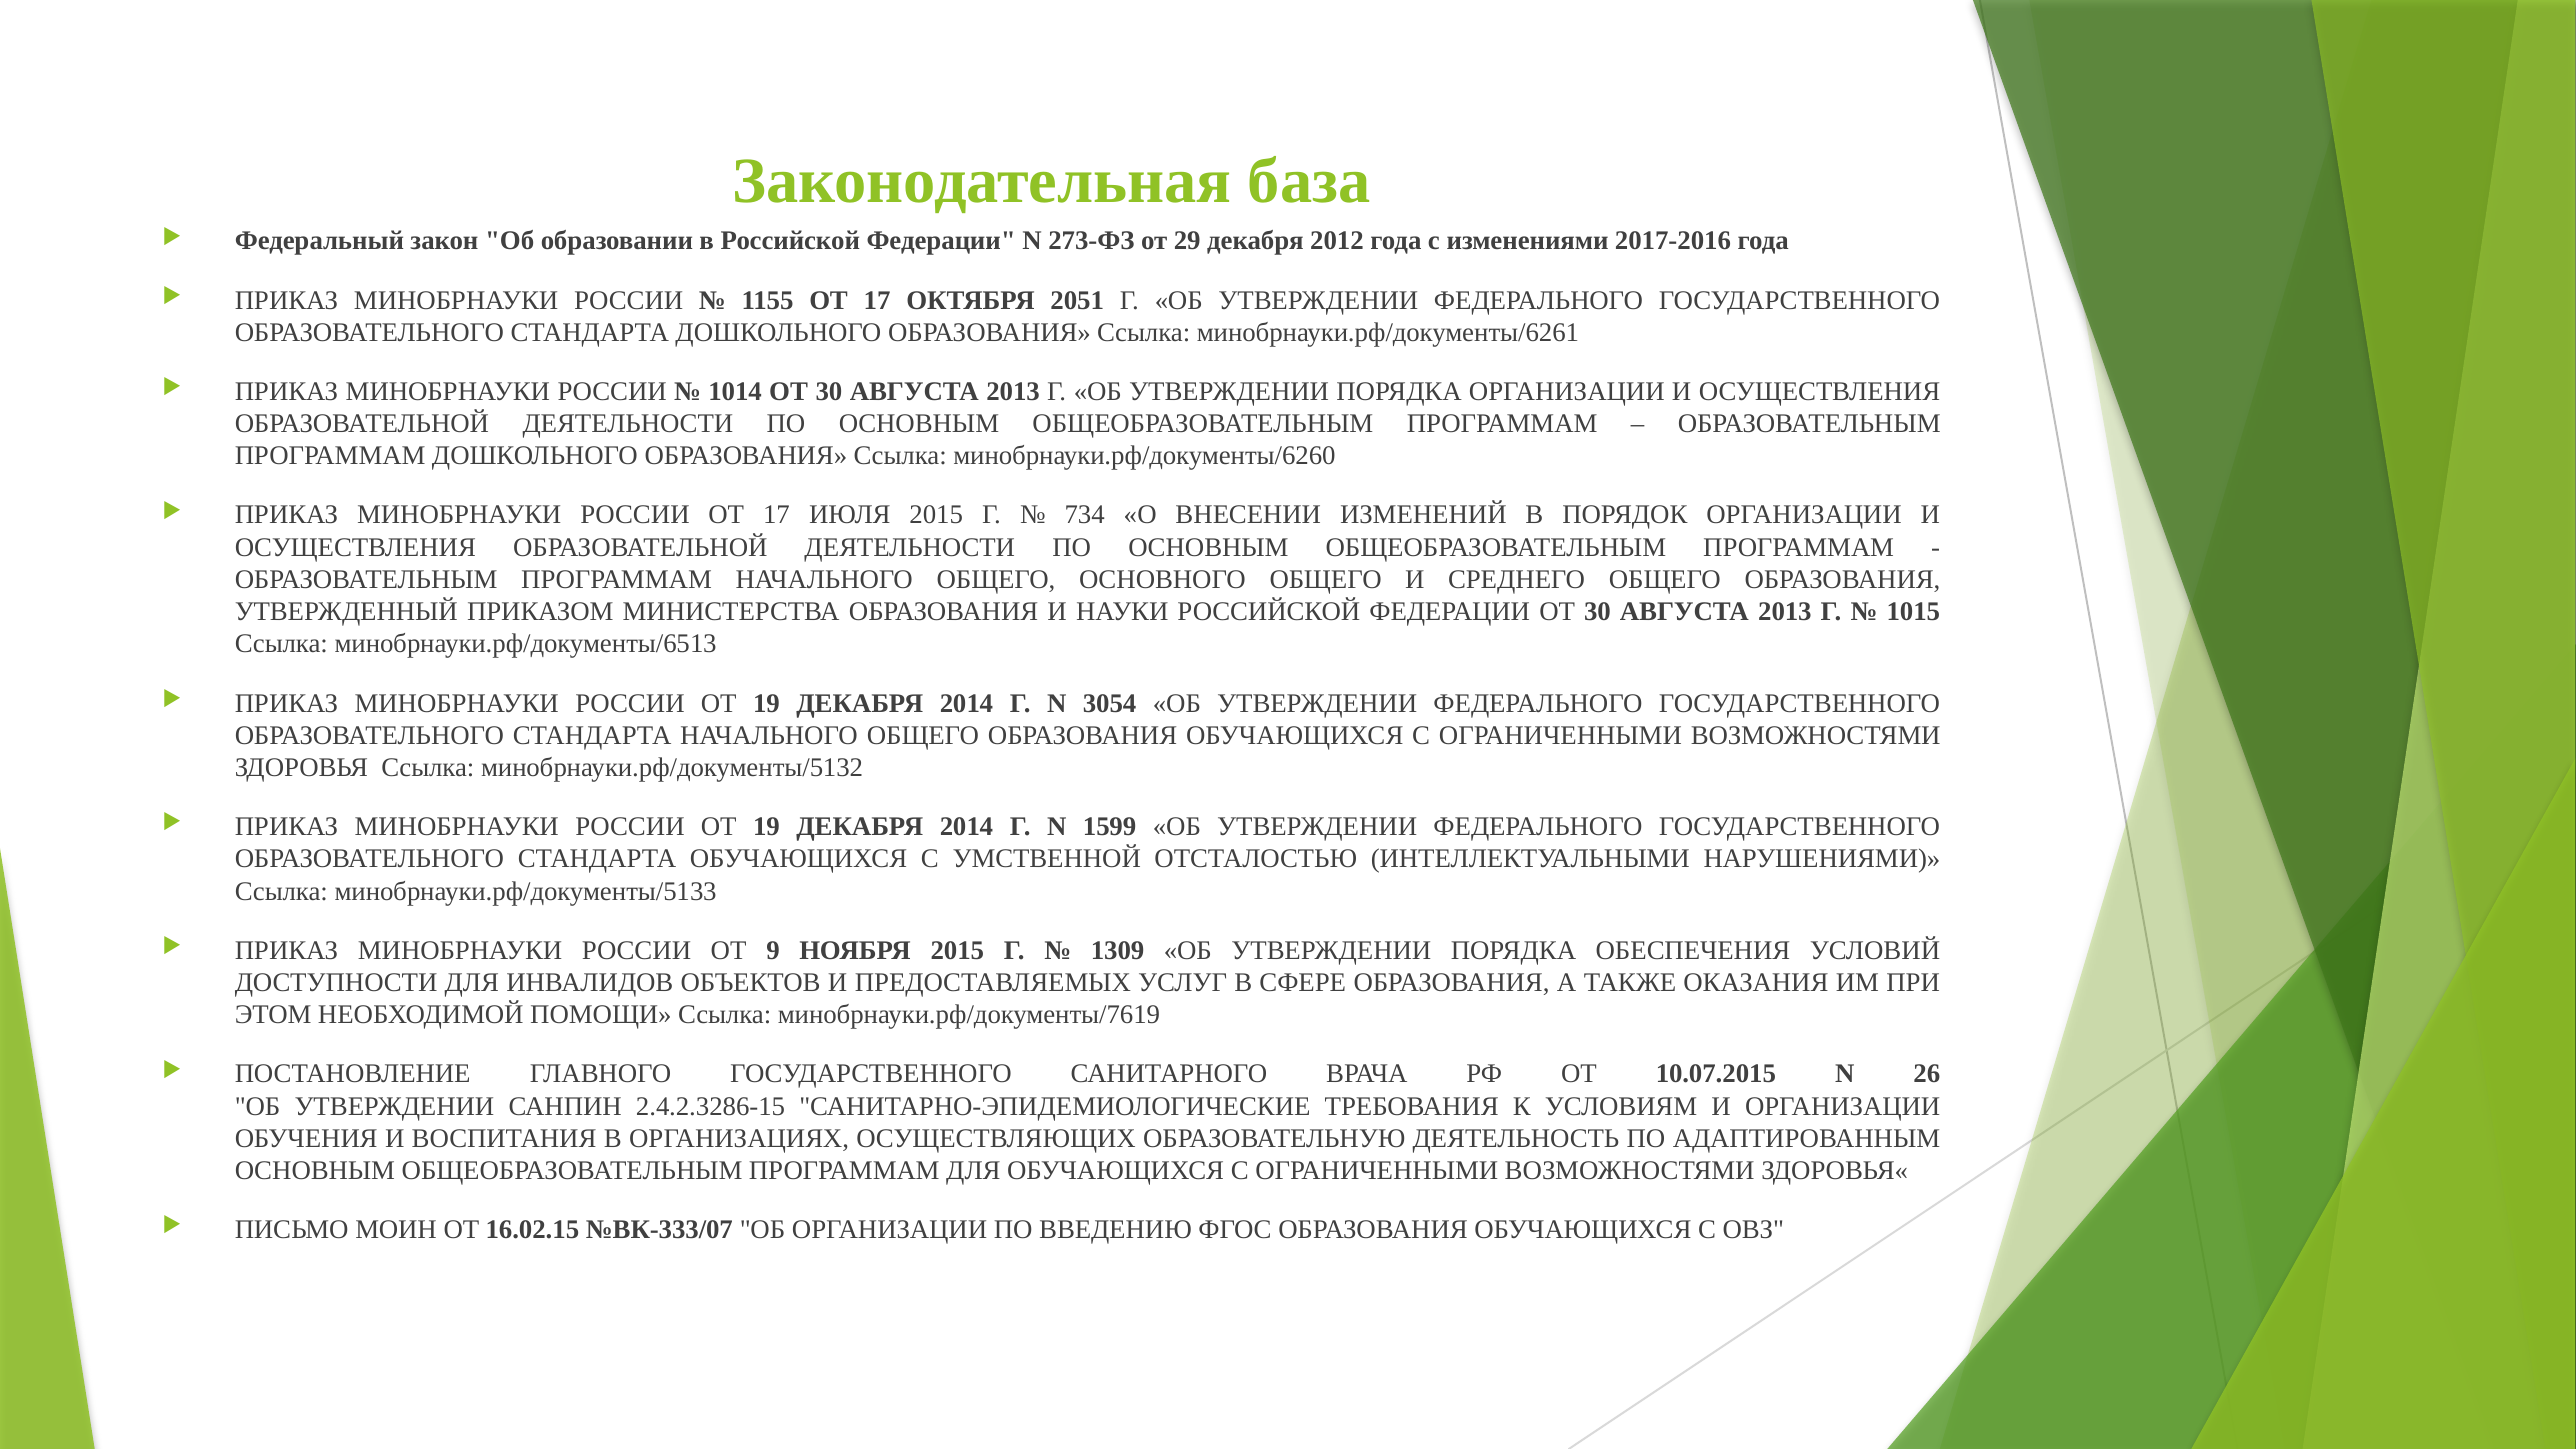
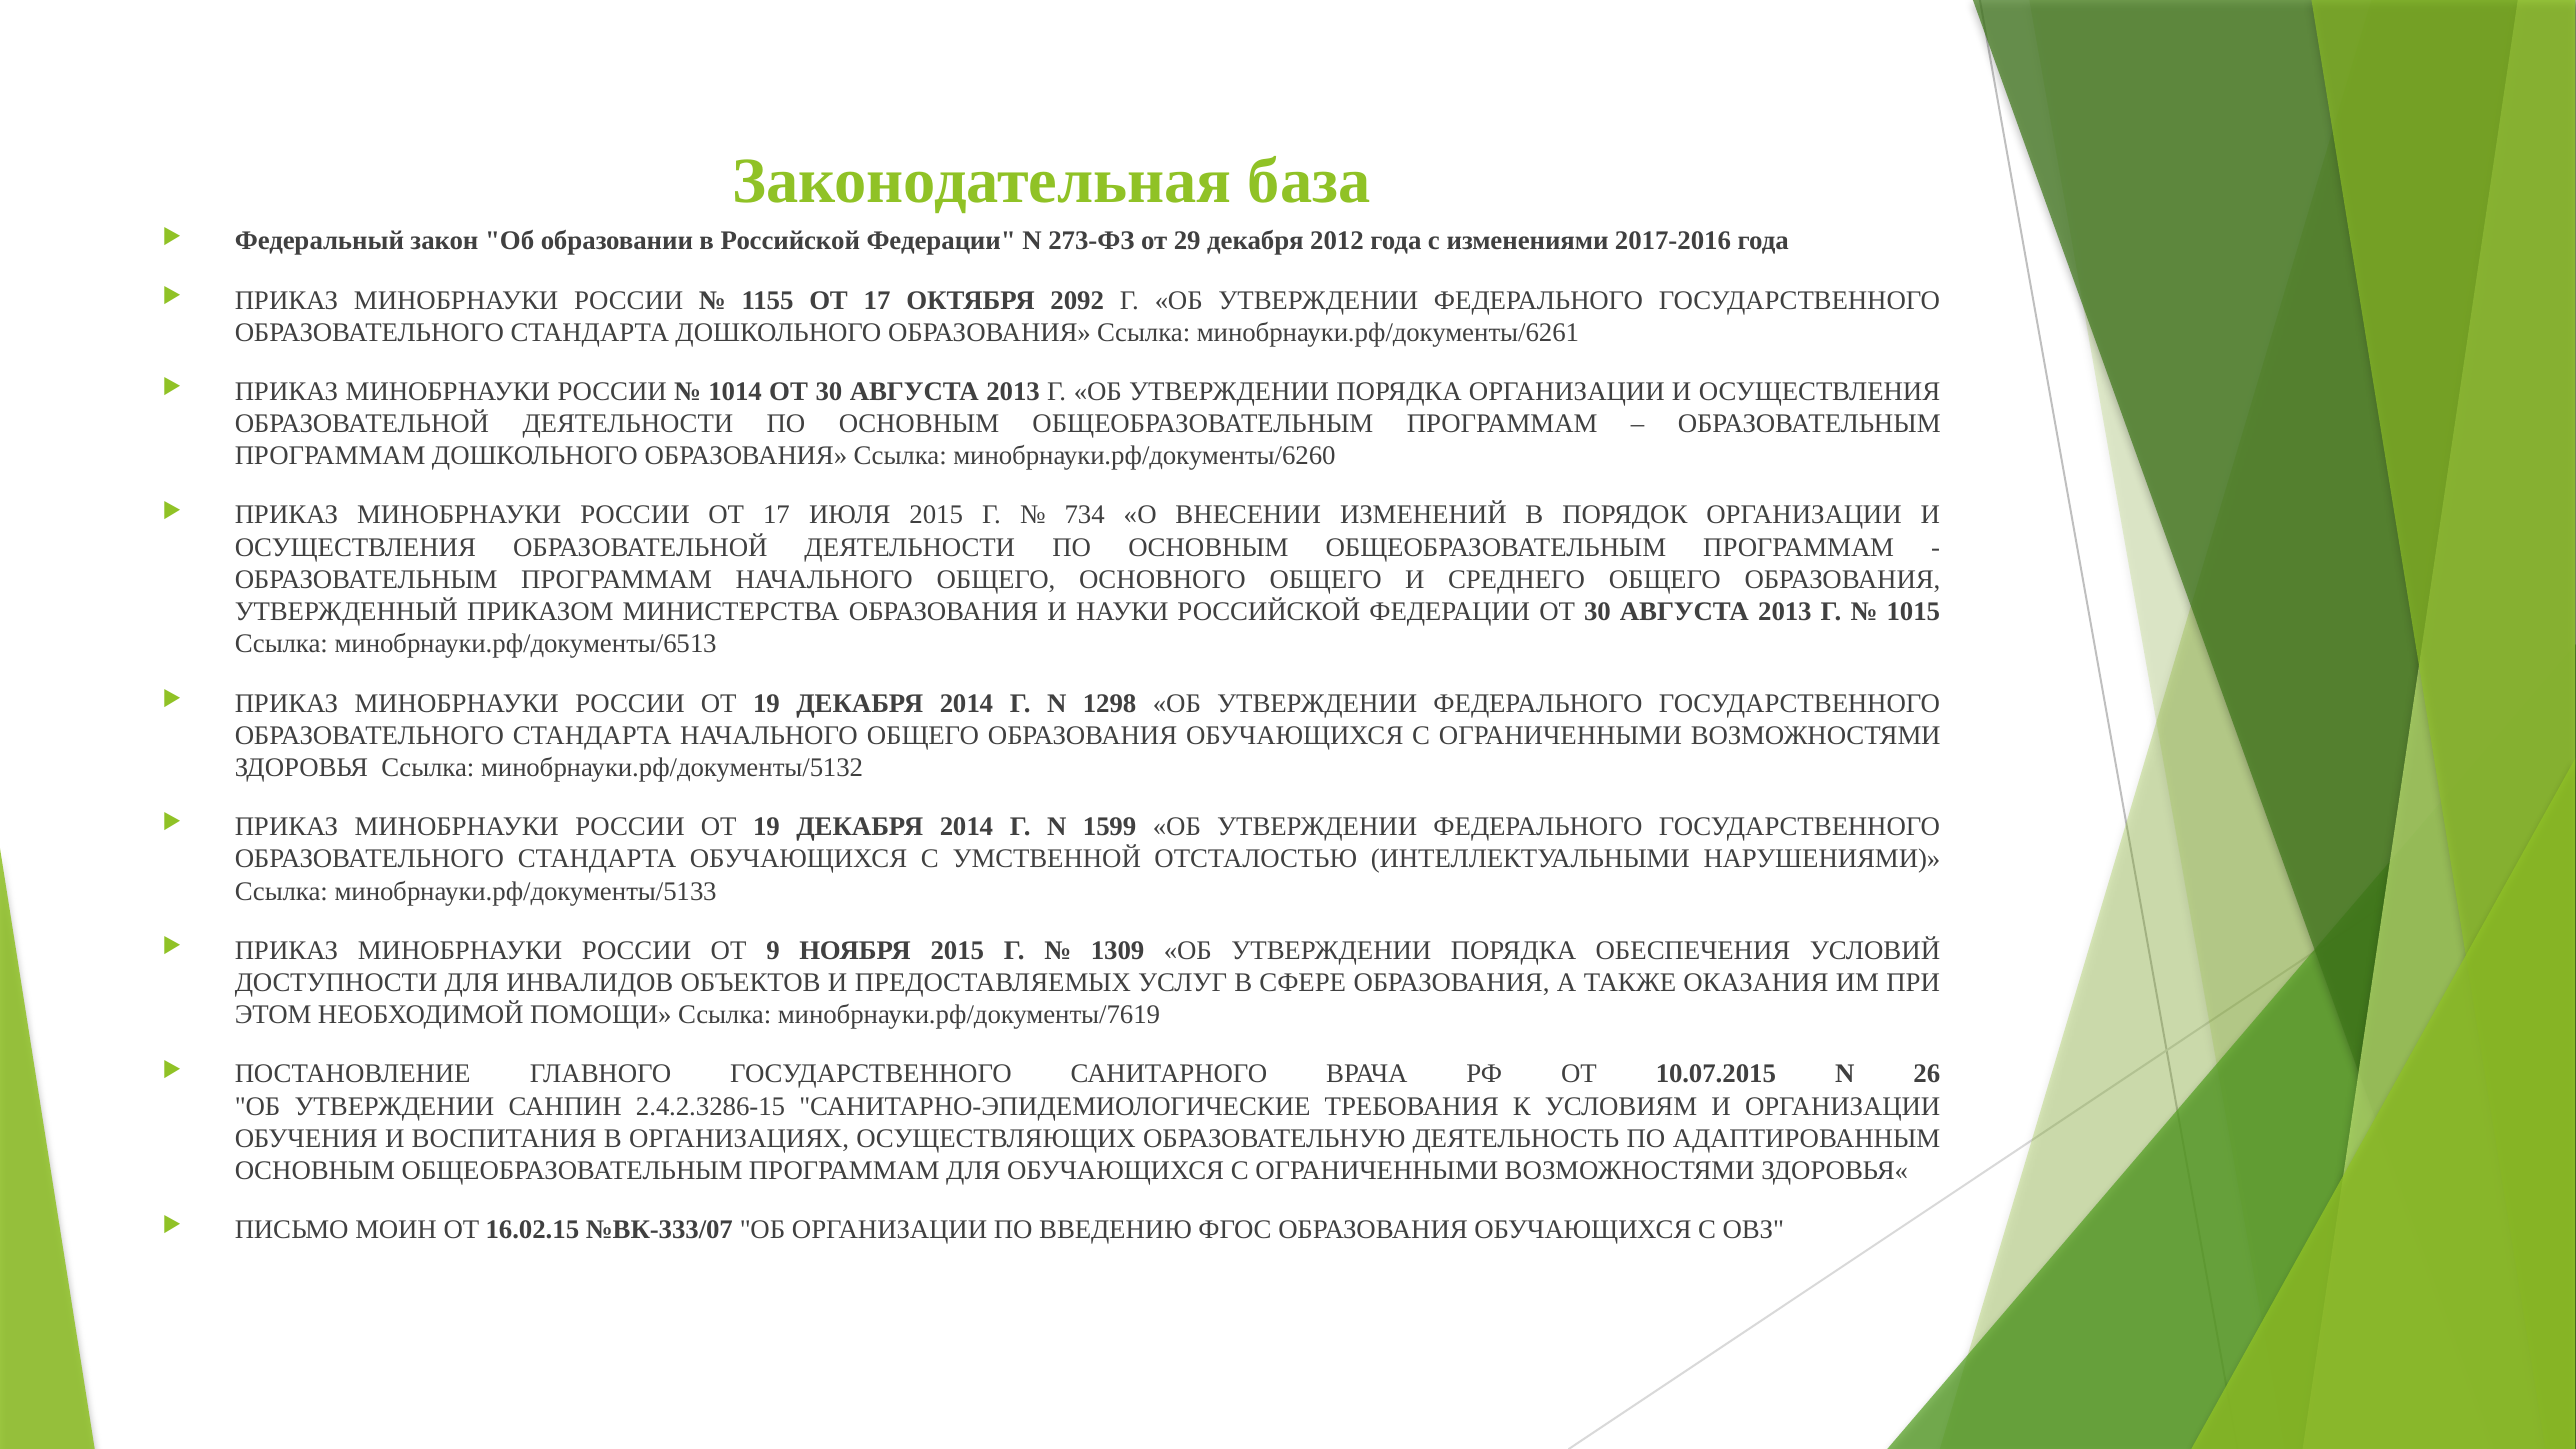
2051: 2051 -> 2092
3054: 3054 -> 1298
